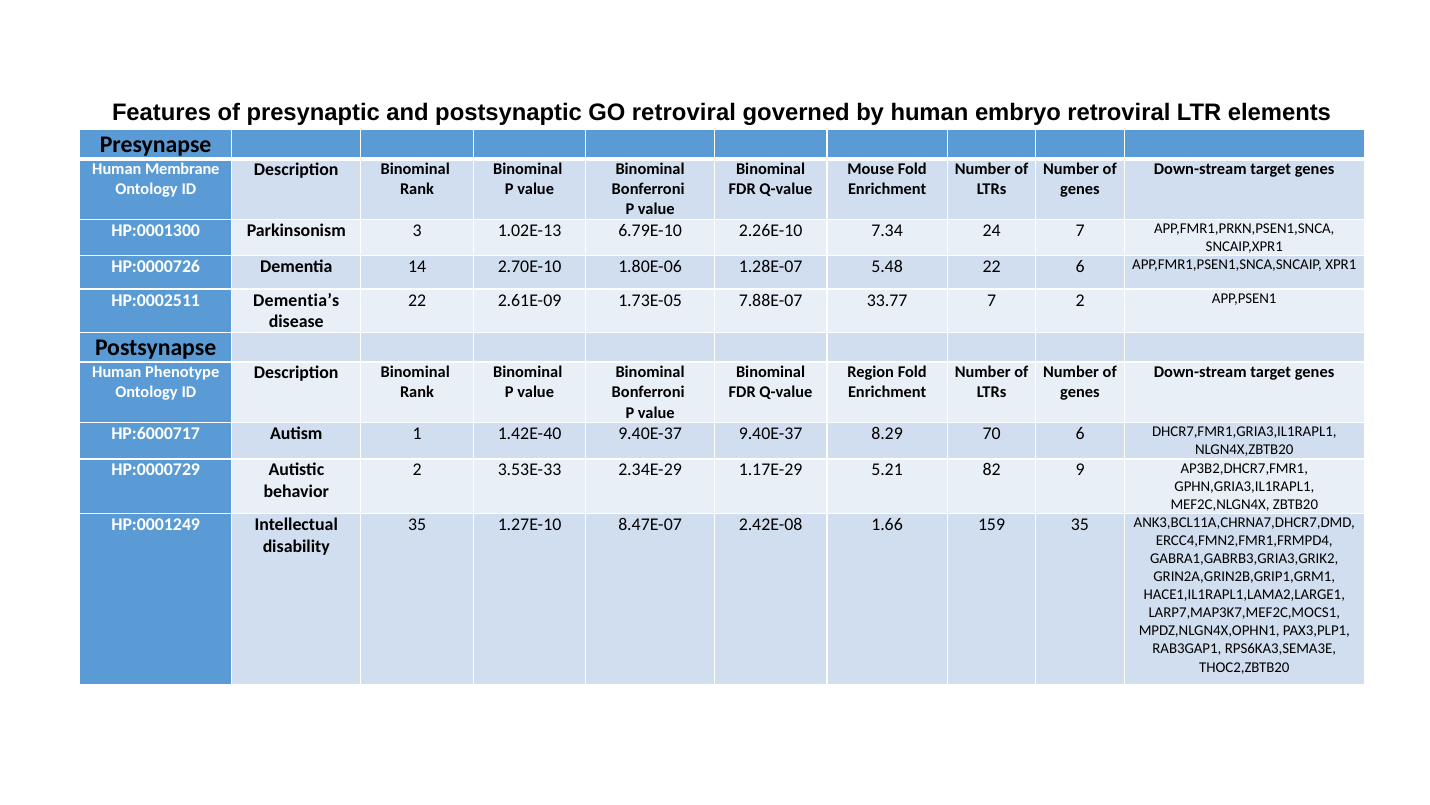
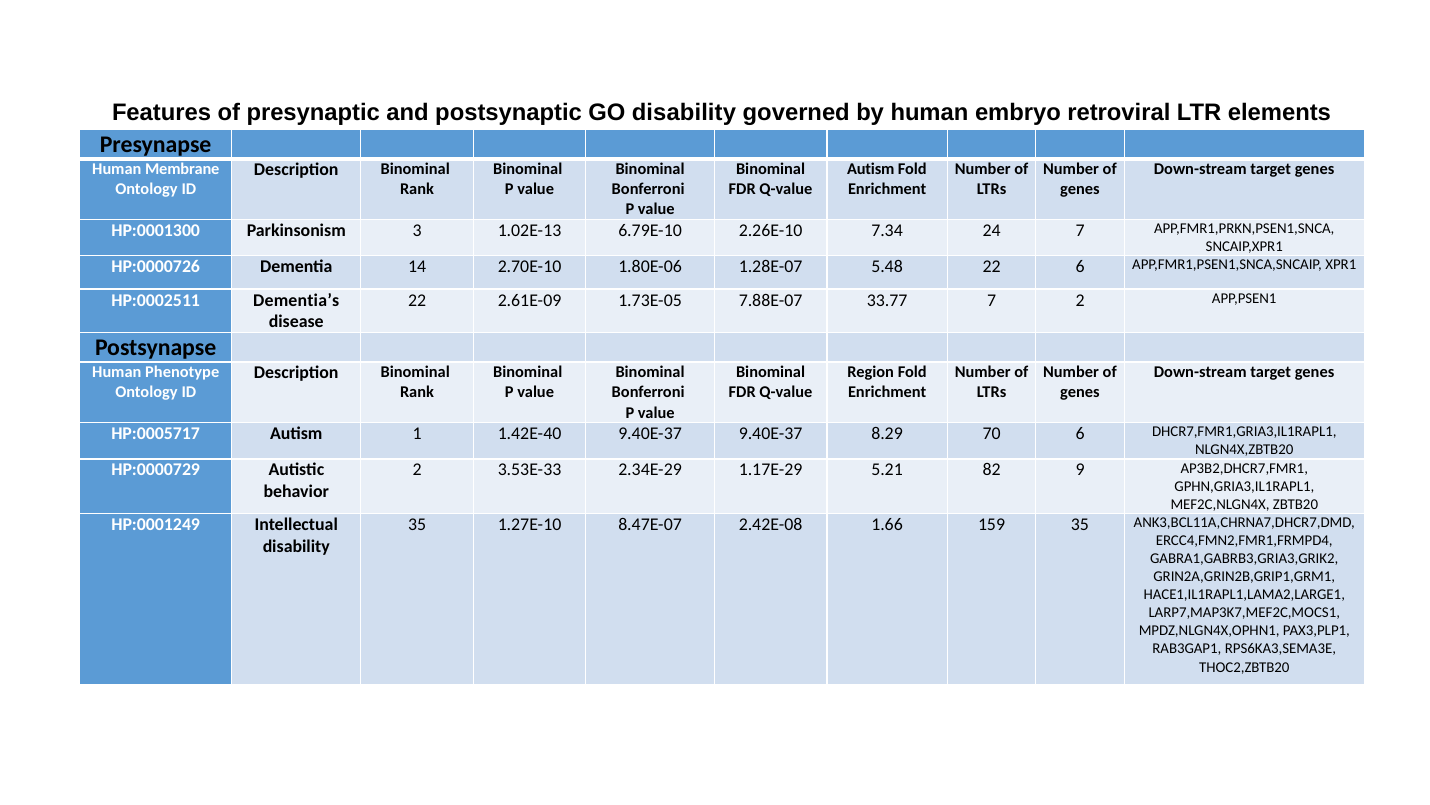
GO retroviral: retroviral -> disability
Mouse at (871, 169): Mouse -> Autism
HP:6000717: HP:6000717 -> HP:0005717
